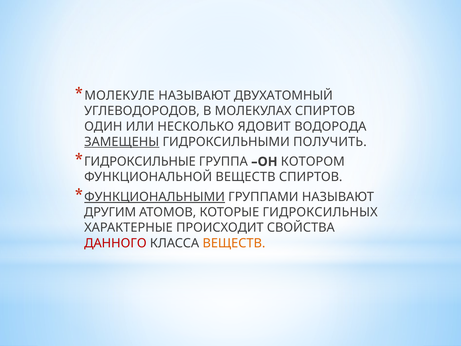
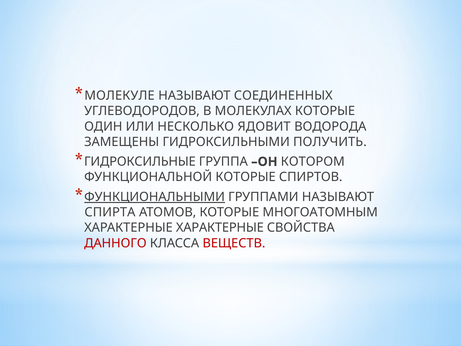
ДВУХАТОМНЫЙ: ДВУХАТОМНЫЙ -> СОЕДИНЕННЫХ
МОЛЕКУЛАХ СПИРТОВ: СПИРТОВ -> КОТОРЫЕ
ЗАМЕЩЕНЫ underline: present -> none
ФУНКЦИОНАЛЬНОЙ ВЕЩЕСТВ: ВЕЩЕСТВ -> КОТОРЫЕ
ДРУГИМ: ДРУГИМ -> СПИРТА
ГИДРОКСИЛЬНЫХ: ГИДРОКСИЛЬНЫХ -> МНОГОАТОМНЫМ
ХАРАКТЕРНЫЕ ПРОИСХОДИТ: ПРОИСХОДИТ -> ХАРАКТЕРНЫЕ
ВЕЩЕСТВ at (234, 243) colour: orange -> red
